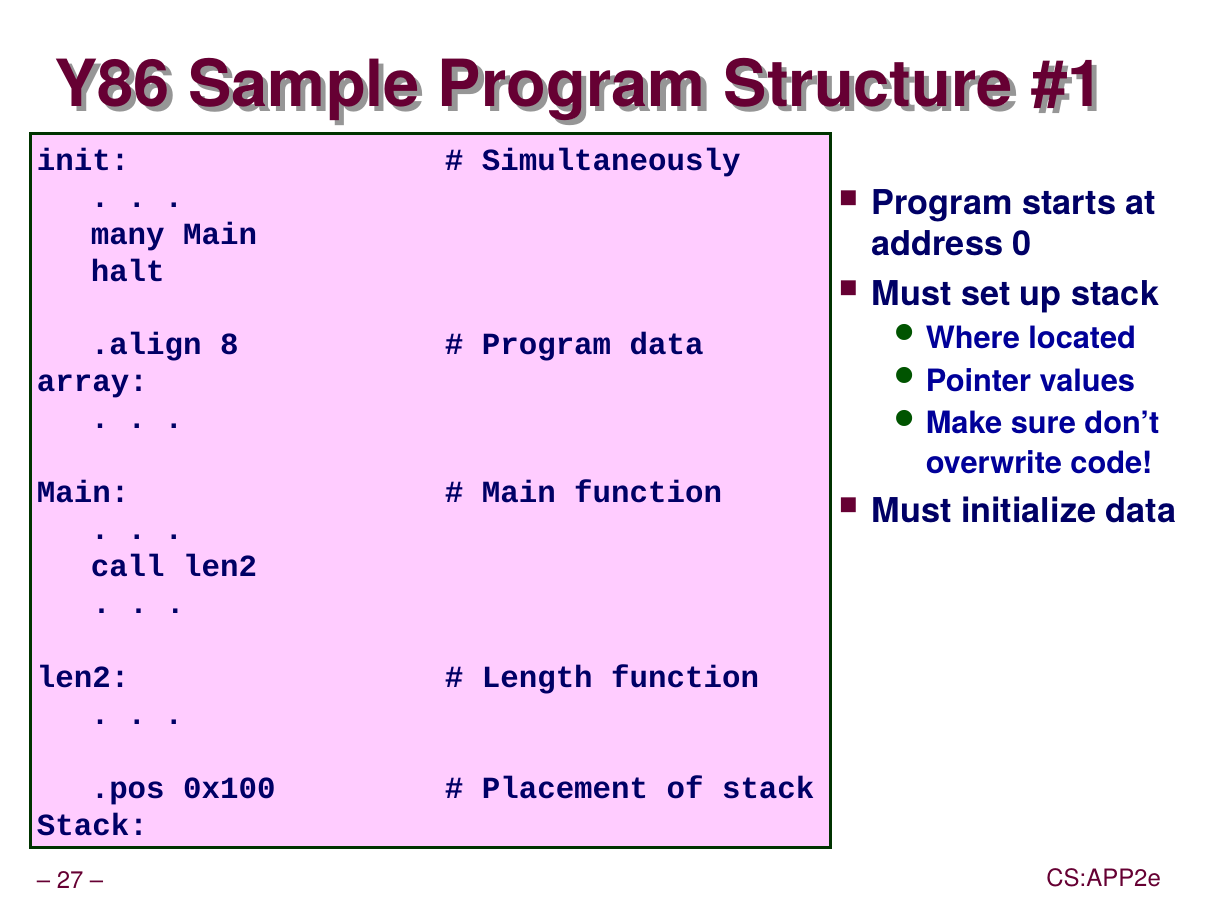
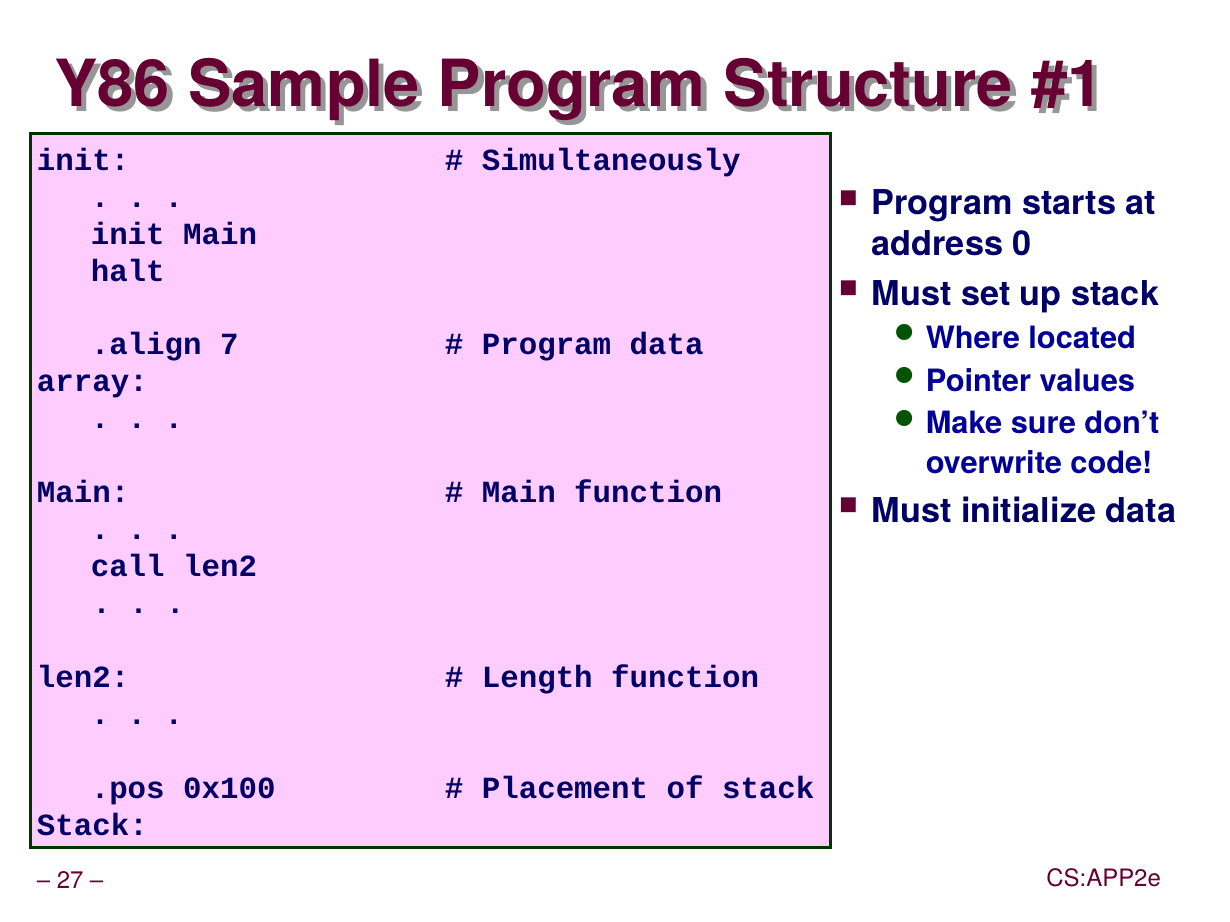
many at (128, 234): many -> init
8: 8 -> 7
